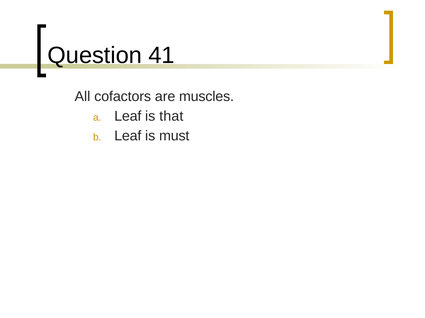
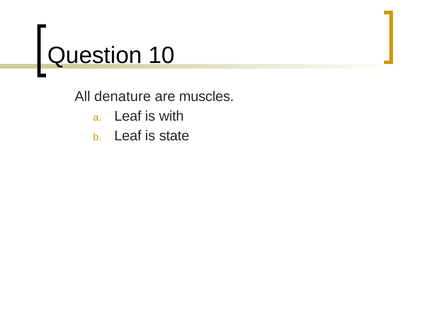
41: 41 -> 10
cofactors: cofactors -> denature
that: that -> with
must: must -> state
